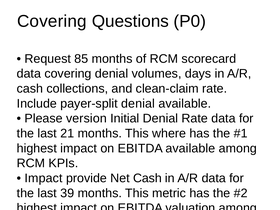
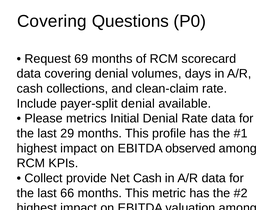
85: 85 -> 69
version: version -> metrics
21: 21 -> 29
where: where -> profile
EBITDA available: available -> observed
Impact at (44, 178): Impact -> Collect
39: 39 -> 66
